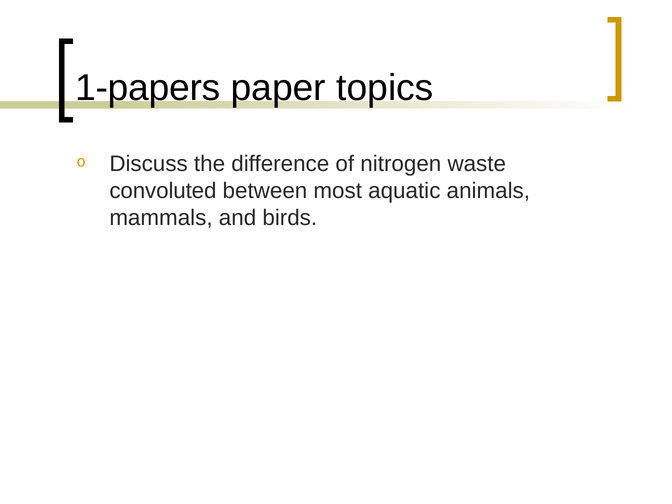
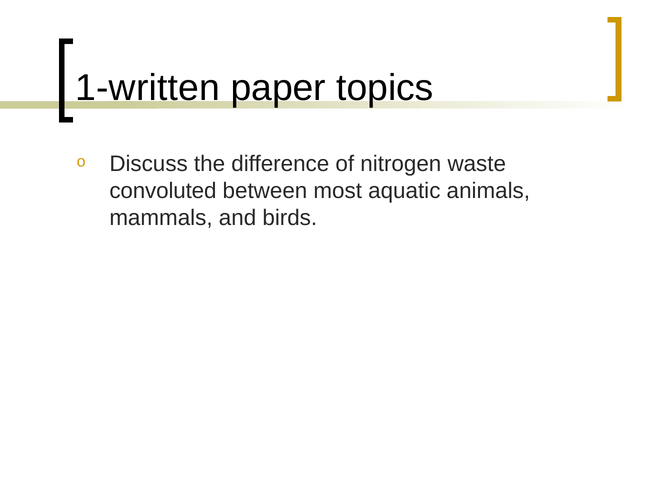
1-papers: 1-papers -> 1-written
